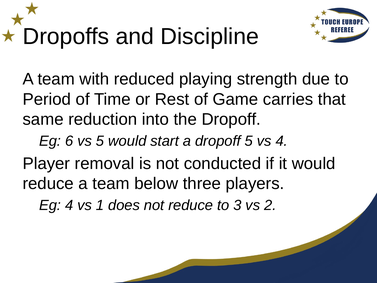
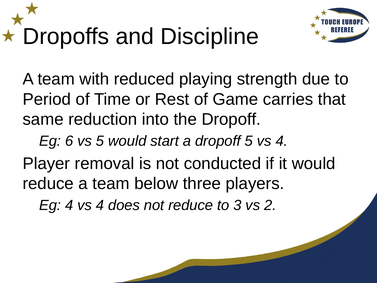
4 vs 1: 1 -> 4
